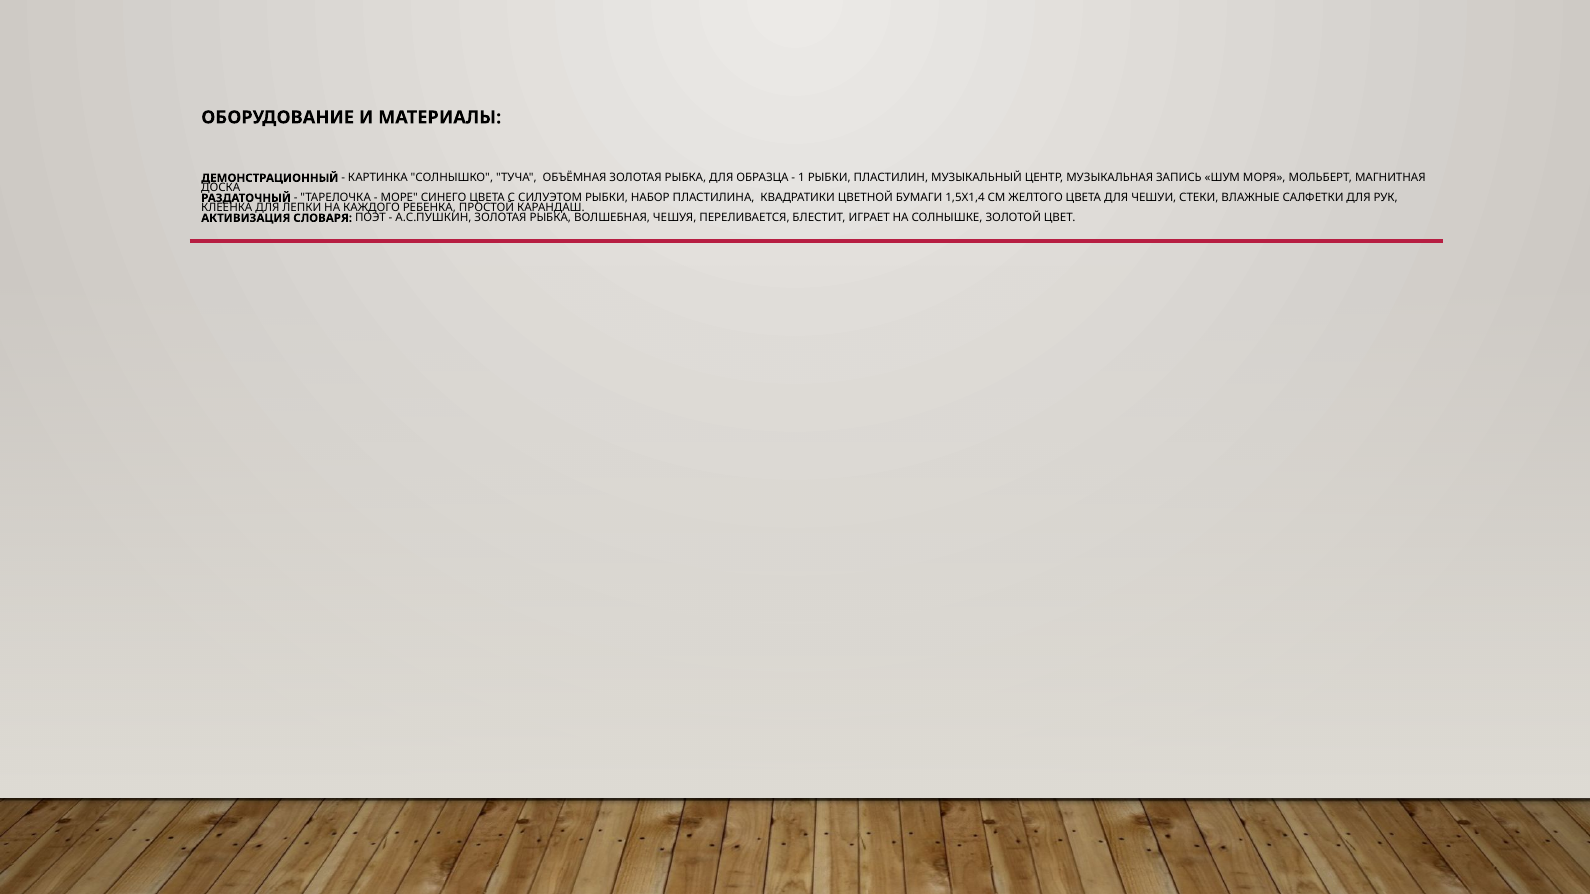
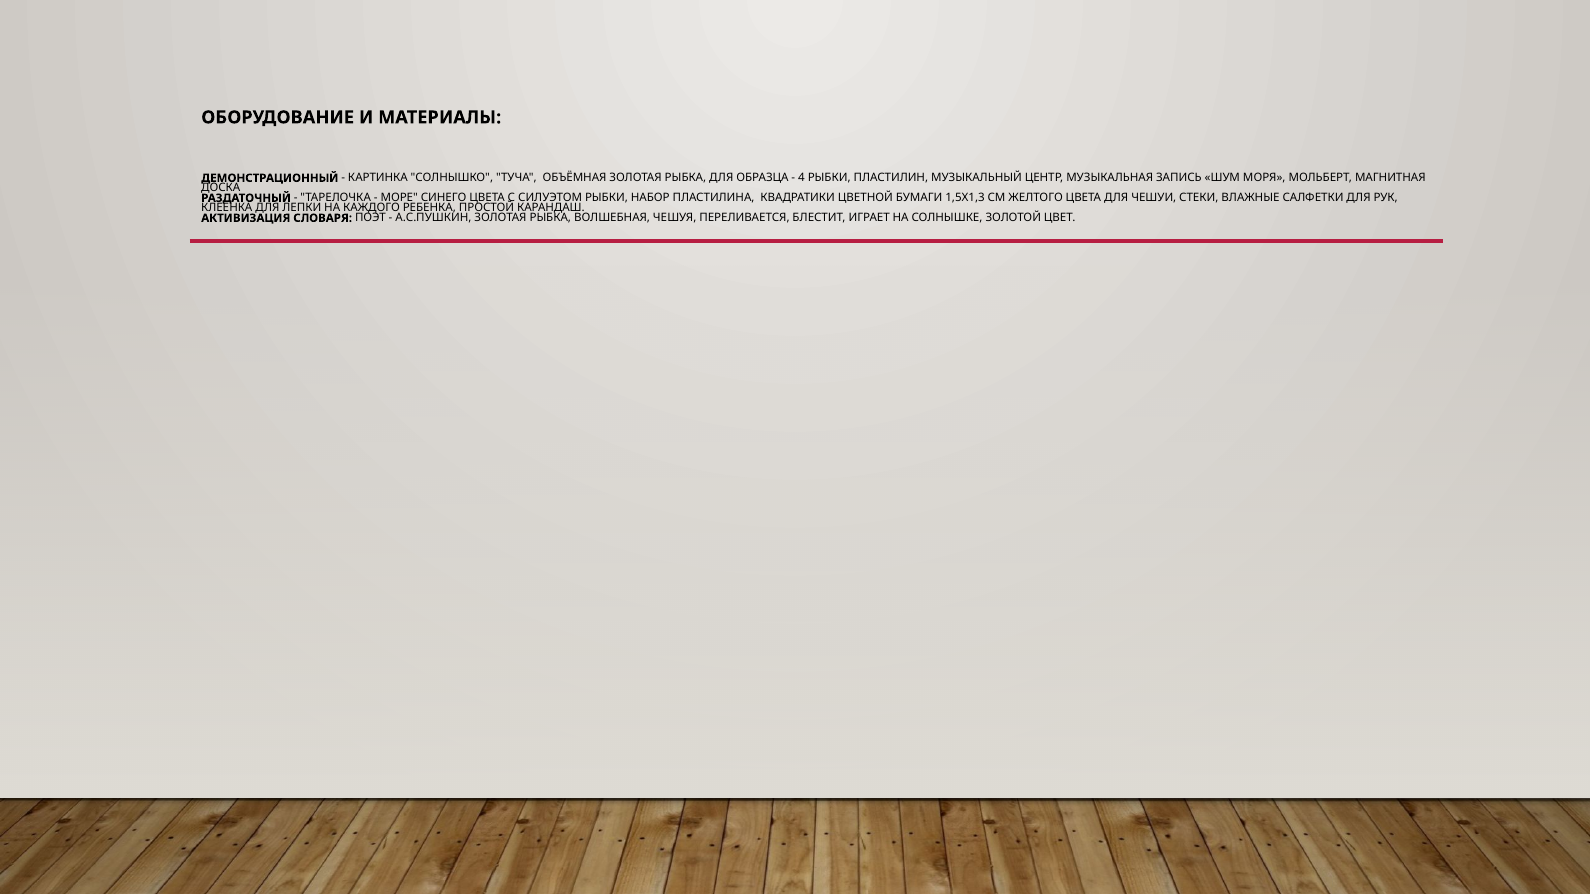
1: 1 -> 4
1,5Х1,4: 1,5Х1,4 -> 1,5Х1,3
